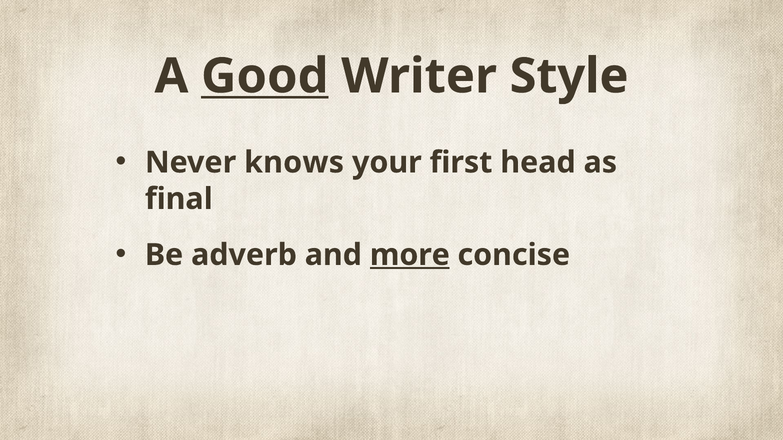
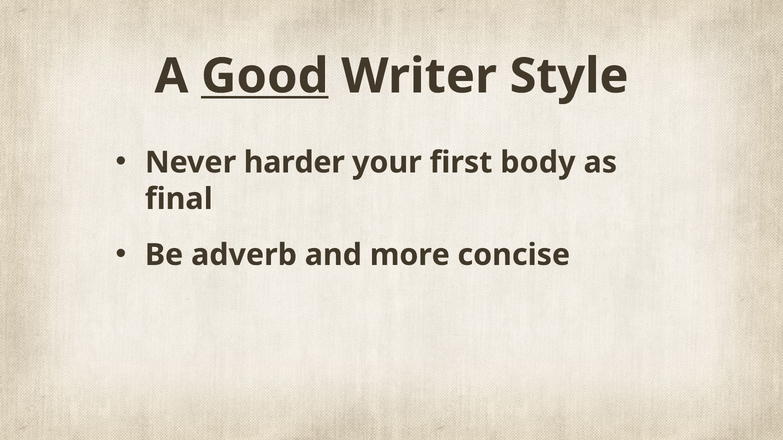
knows: knows -> harder
head: head -> body
more underline: present -> none
